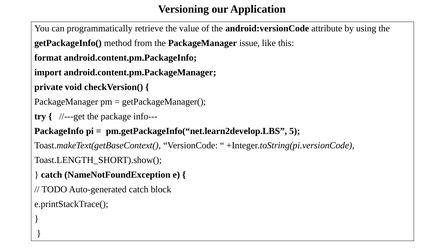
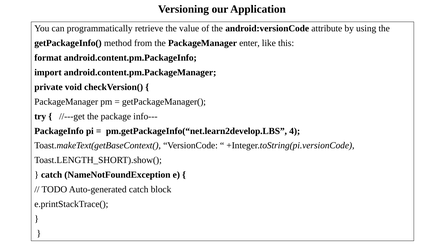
issue: issue -> enter
5: 5 -> 4
